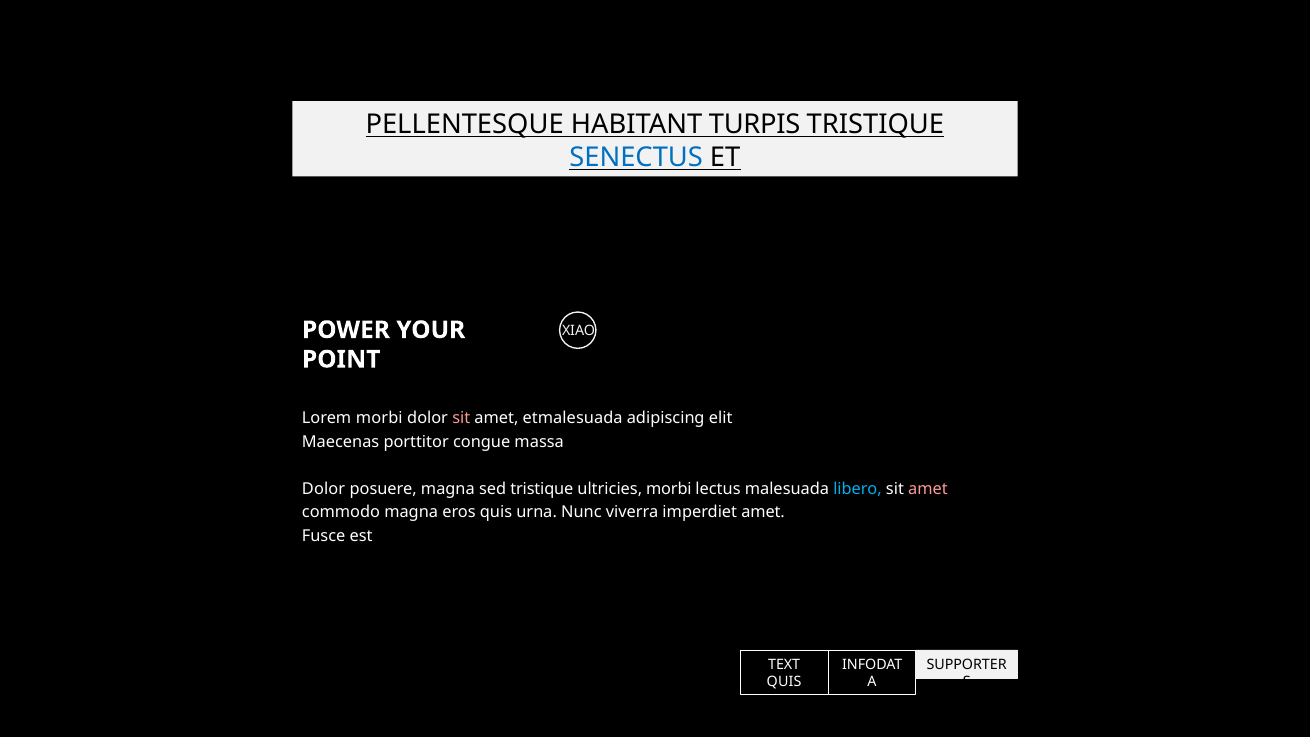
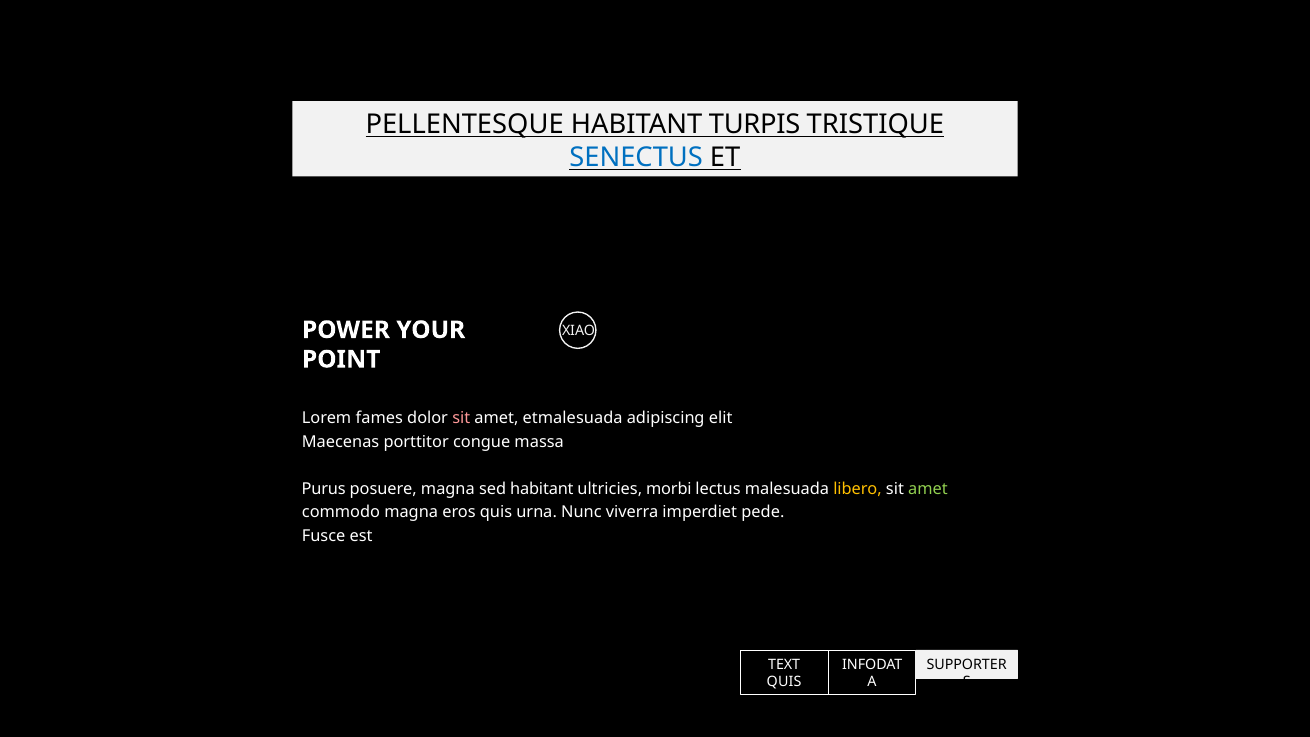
Lorem morbi: morbi -> fames
Dolor at (324, 489): Dolor -> Purus
sed tristique: tristique -> habitant
libero colour: light blue -> yellow
amet at (928, 489) colour: pink -> light green
imperdiet amet: amet -> pede
